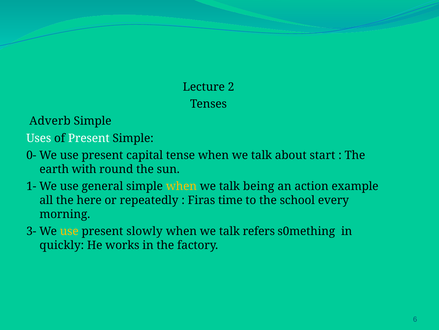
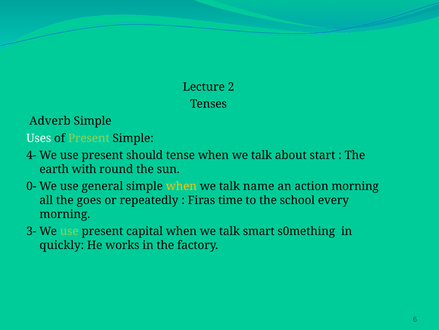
Present at (89, 138) colour: white -> light green
0-: 0- -> 4-
capital: capital -> should
1-: 1- -> 0-
being: being -> name
action example: example -> morning
here: here -> goes
use at (69, 231) colour: yellow -> light green
slowly: slowly -> capital
refers: refers -> smart
